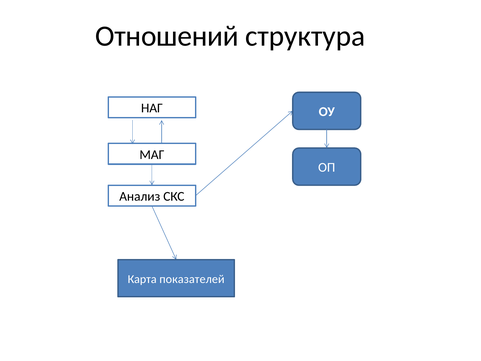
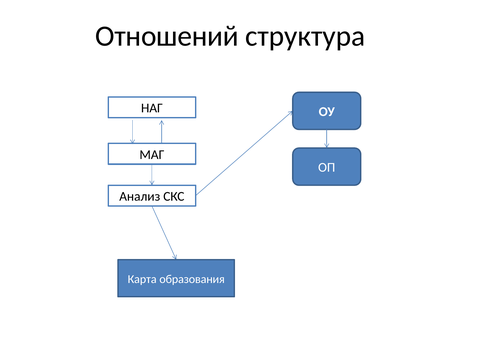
показателей: показателей -> образования
